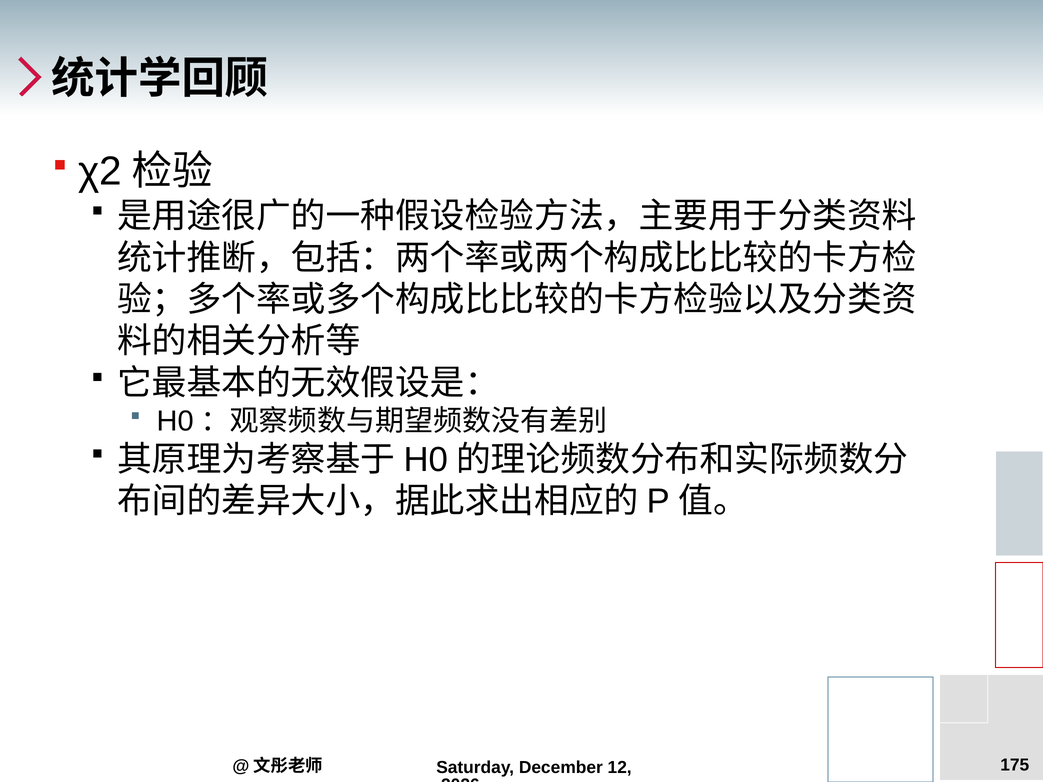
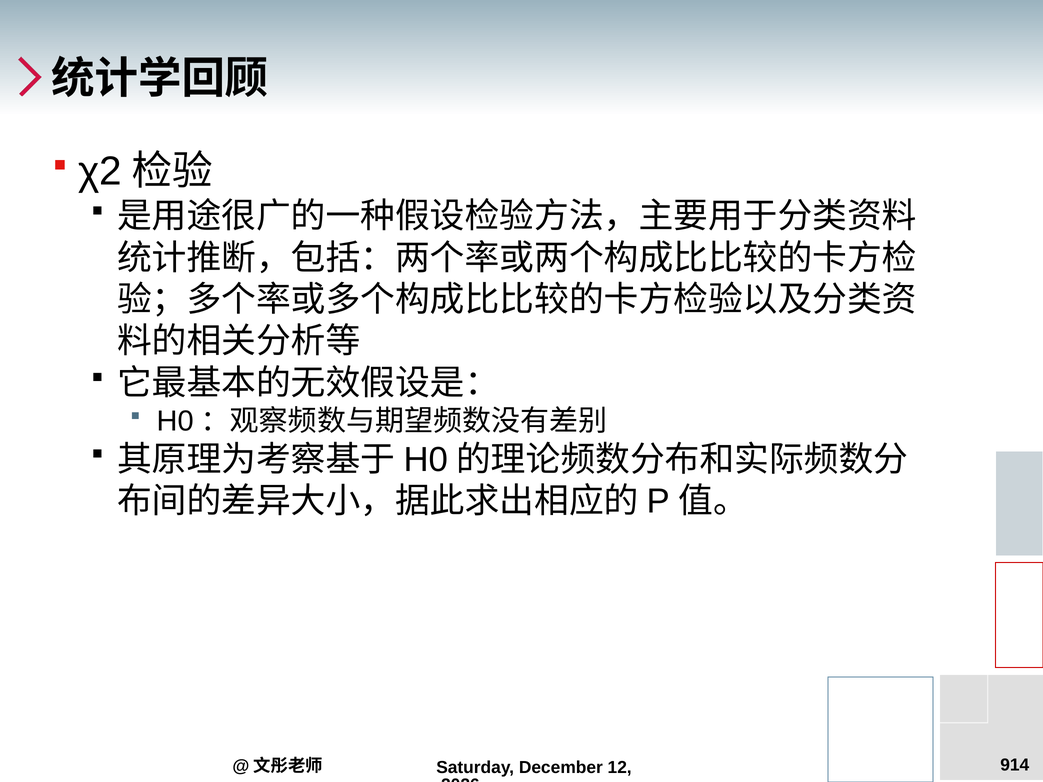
175: 175 -> 914
